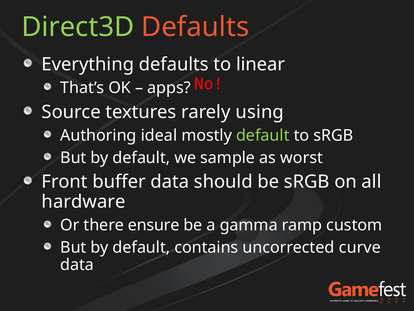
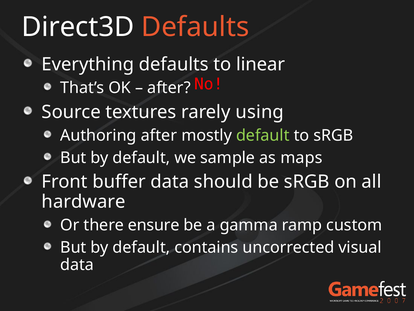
Direct3D colour: light green -> white
apps at (169, 88): apps -> after
Authoring ideal: ideal -> after
worst: worst -> maps
curve: curve -> visual
